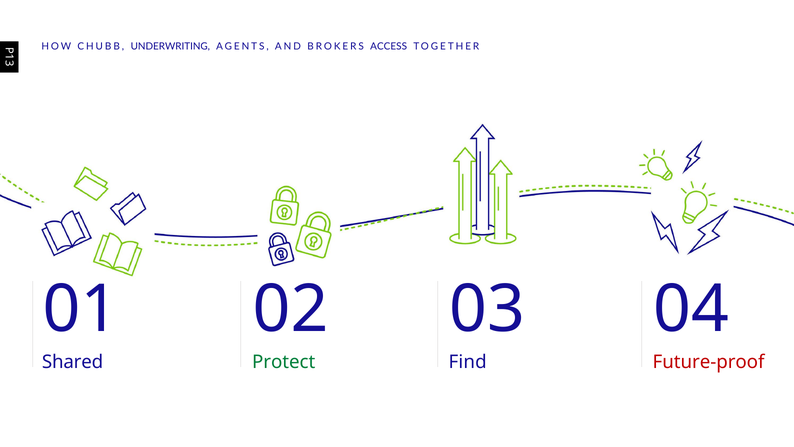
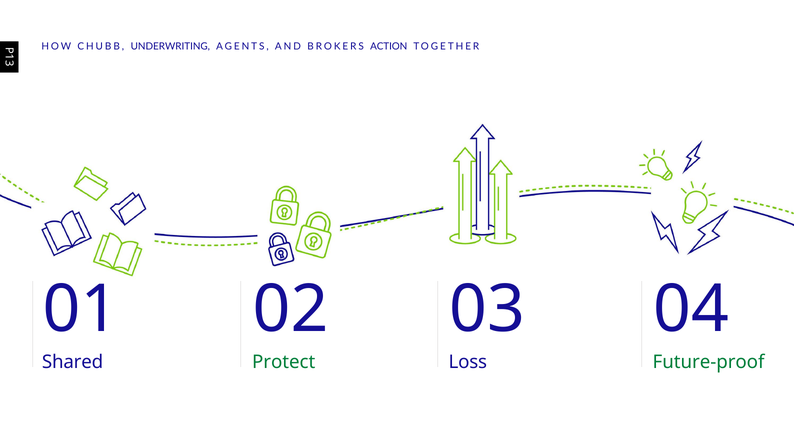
ACCESS: ACCESS -> ACTION
Find: Find -> Loss
Future-proof colour: red -> green
